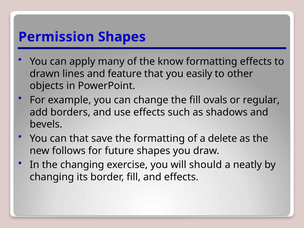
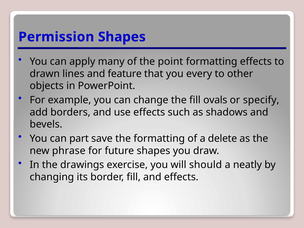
know: know -> point
easily: easily -> every
regular: regular -> specify
can that: that -> part
follows: follows -> phrase
the changing: changing -> drawings
